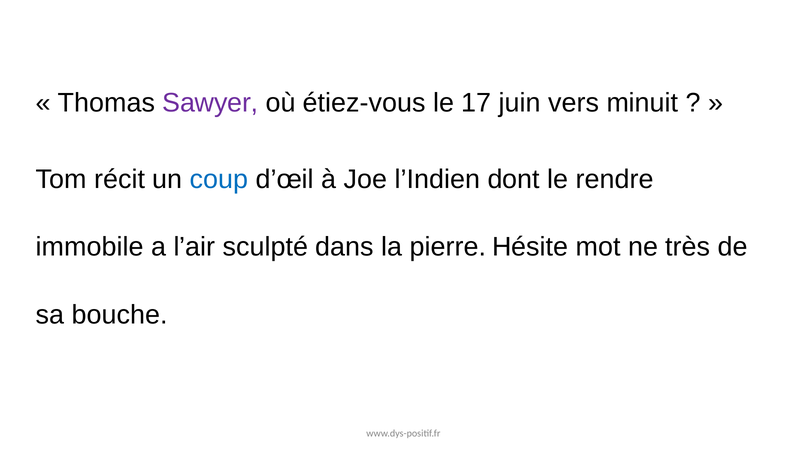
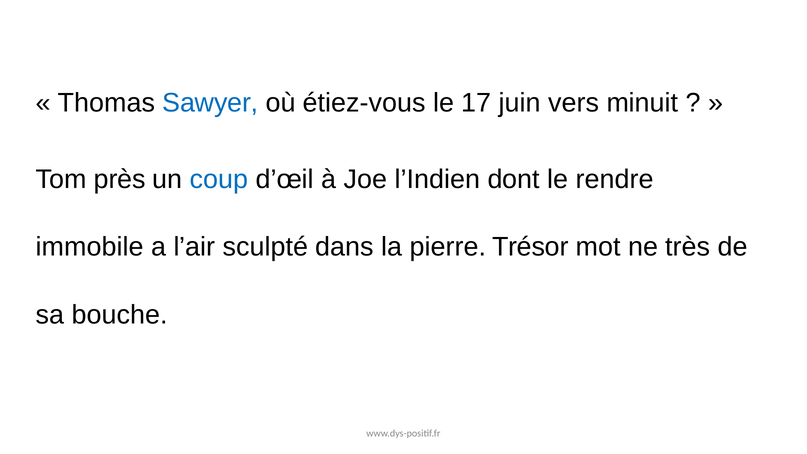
Sawyer colour: purple -> blue
récit: récit -> près
Hésite: Hésite -> Trésor
